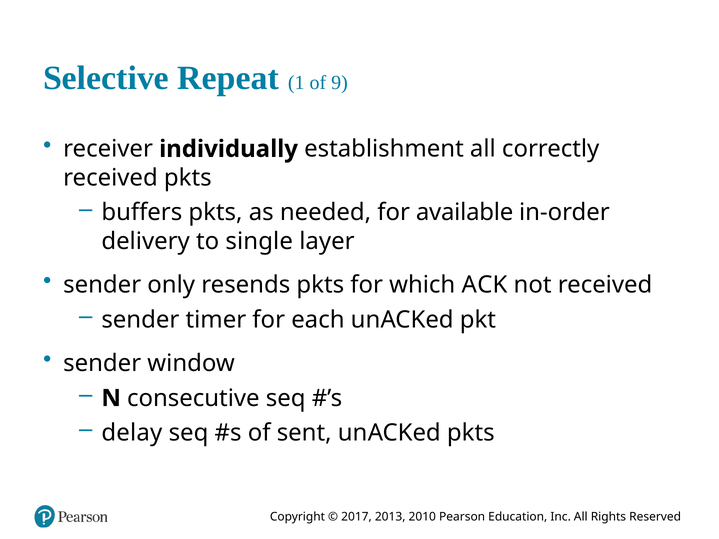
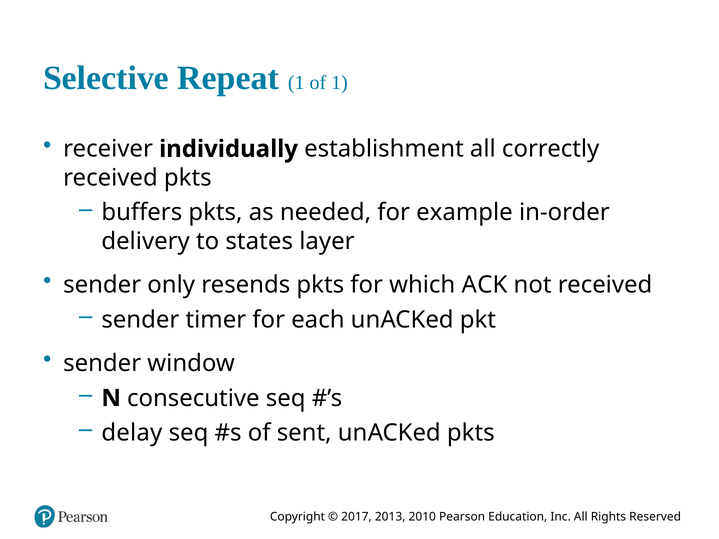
of 9: 9 -> 1
available: available -> example
single: single -> states
